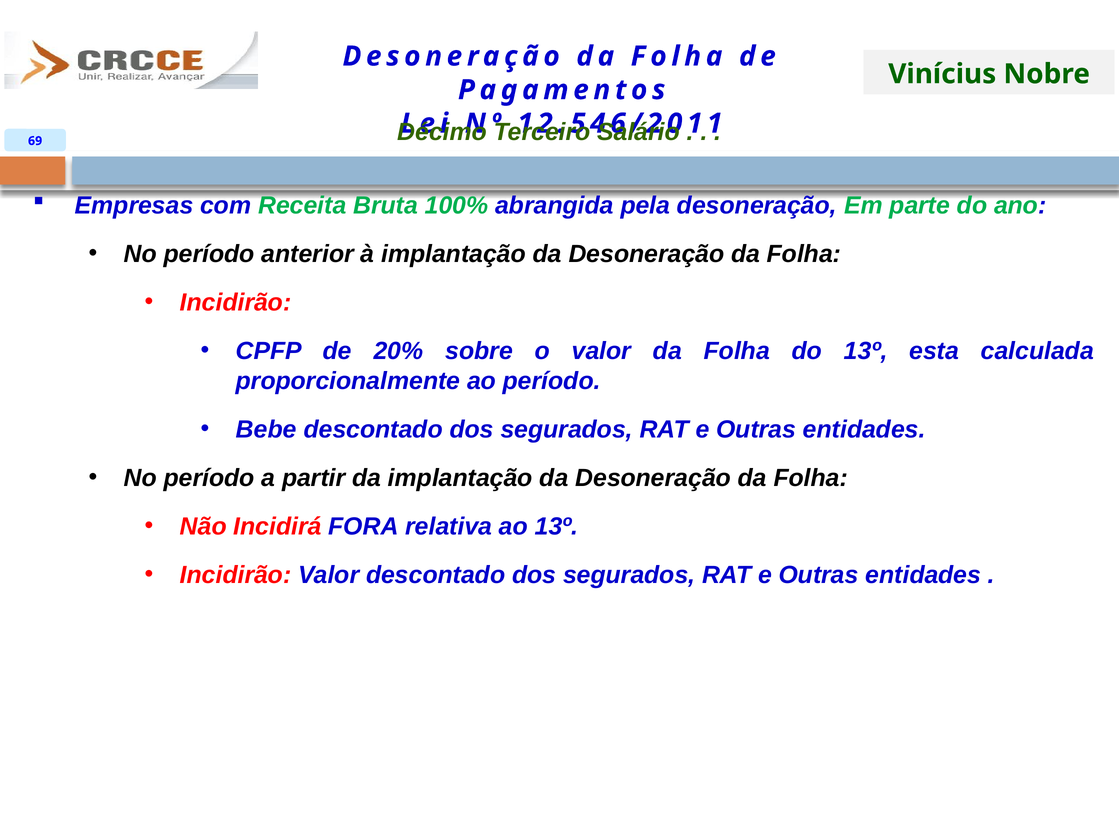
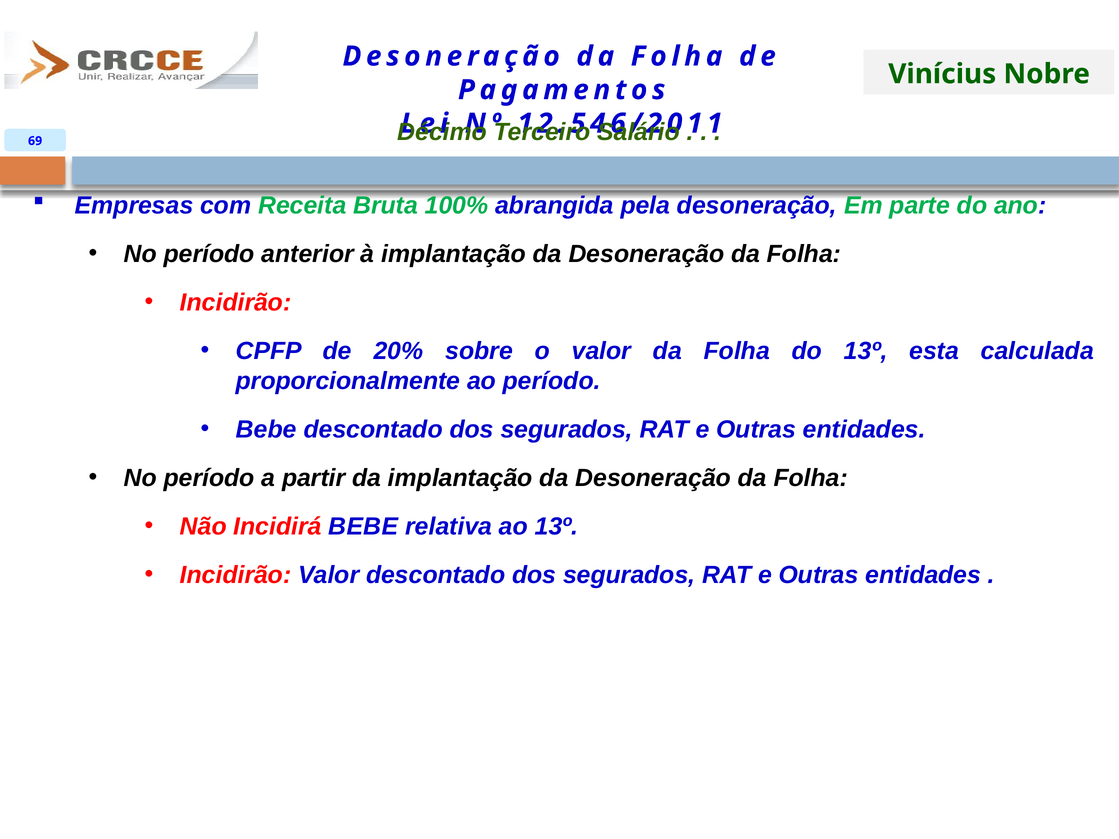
Incidirá FORA: FORA -> BEBE
